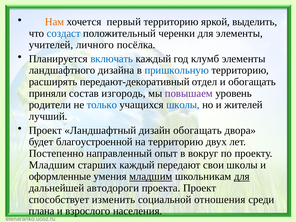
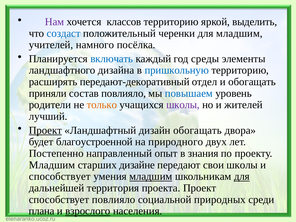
Нам colour: orange -> purple
первый: первый -> классов
для элементы: элементы -> младшим
личного: личного -> намного
клумб: клумб -> среды
состав изгородь: изгородь -> повлияло
повышаем colour: purple -> blue
только colour: blue -> orange
школы at (183, 105) colour: blue -> purple
Проект at (45, 130) underline: none -> present
на территорию: территорию -> природного
вокруг: вокруг -> знания
старших каждый: каждый -> дизайне
оформленные at (60, 176): оформленные -> способствует
автодороги: автодороги -> территория
способствует изменить: изменить -> повлияло
отношения: отношения -> природных
взрослого underline: none -> present
